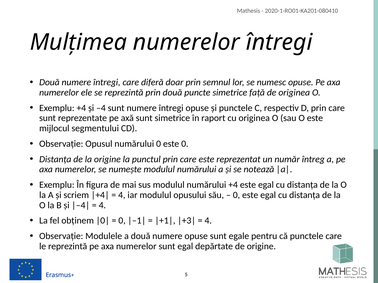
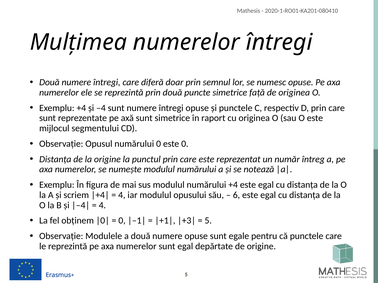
0 at (236, 195): 0 -> 6
4 at (208, 221): 4 -> 5
